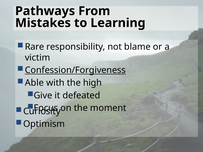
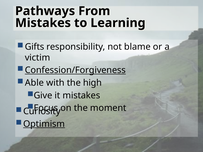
Rare: Rare -> Gifts
it defeated: defeated -> mistakes
Optimism underline: none -> present
